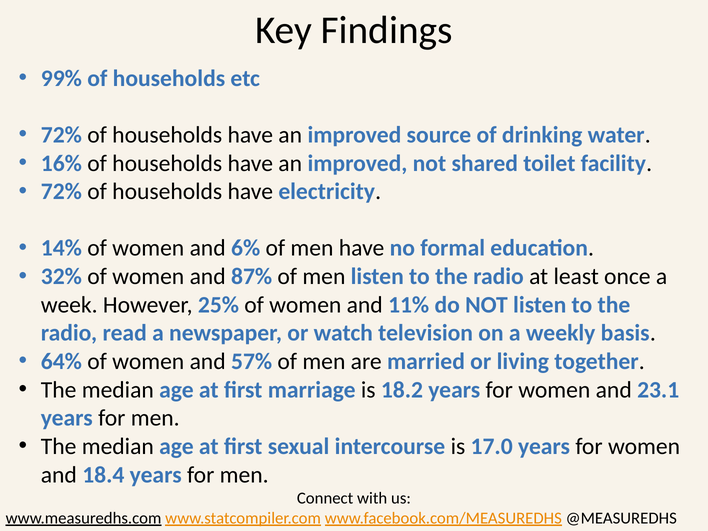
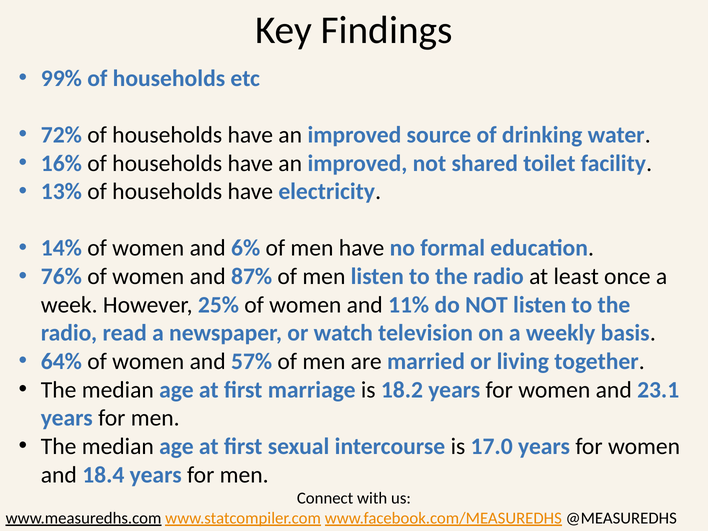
72% at (61, 192): 72% -> 13%
32%: 32% -> 76%
